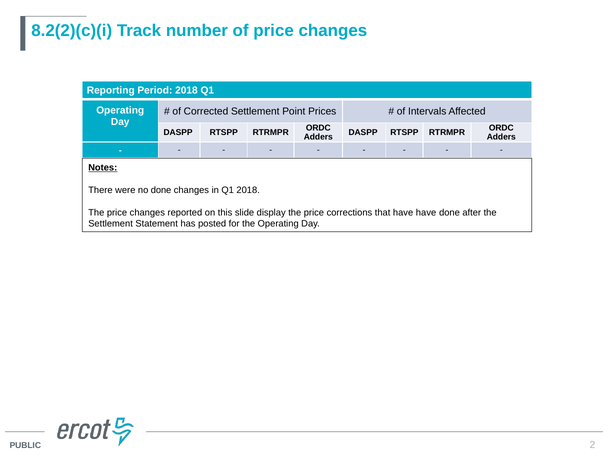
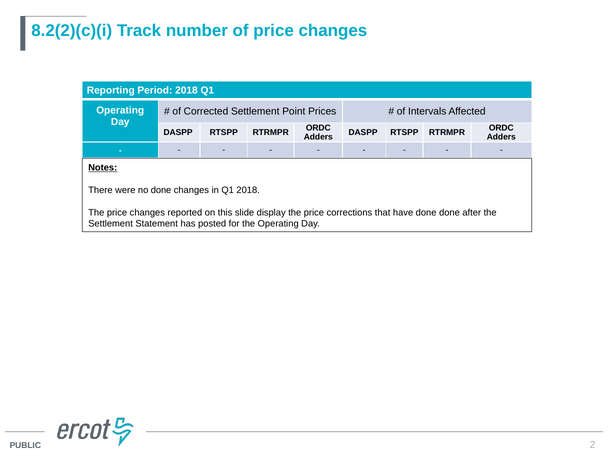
have have: have -> done
